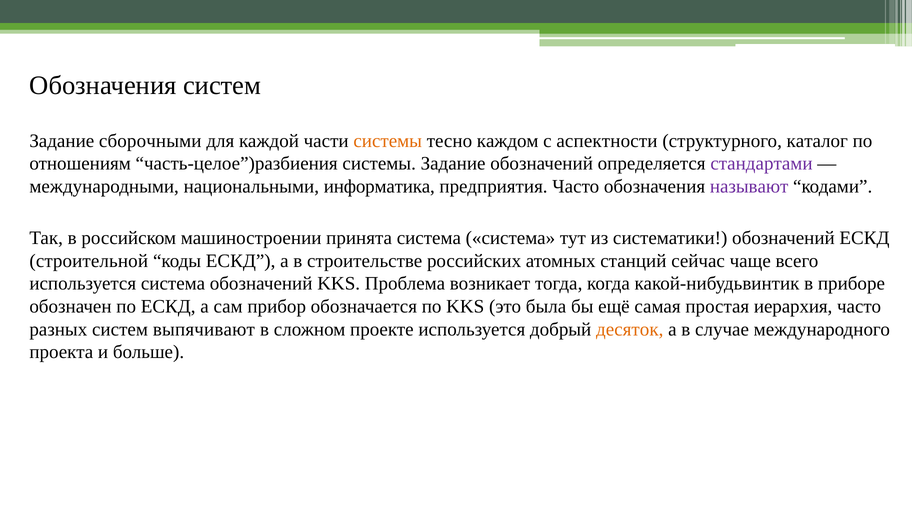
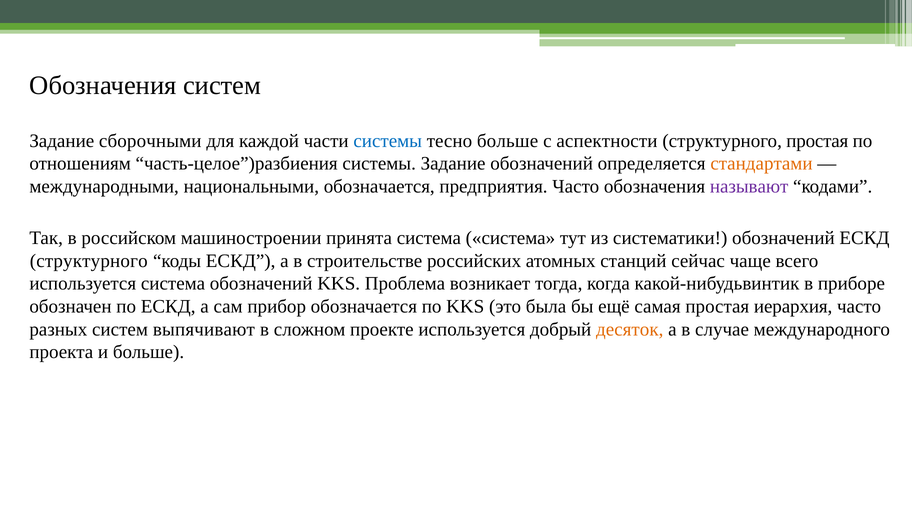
системы at (388, 141) colour: orange -> blue
тесно каждом: каждом -> больше
структурного каталог: каталог -> простая
стандартами colour: purple -> orange
национальными информатика: информатика -> обозначается
строительной at (89, 261): строительной -> структурного
